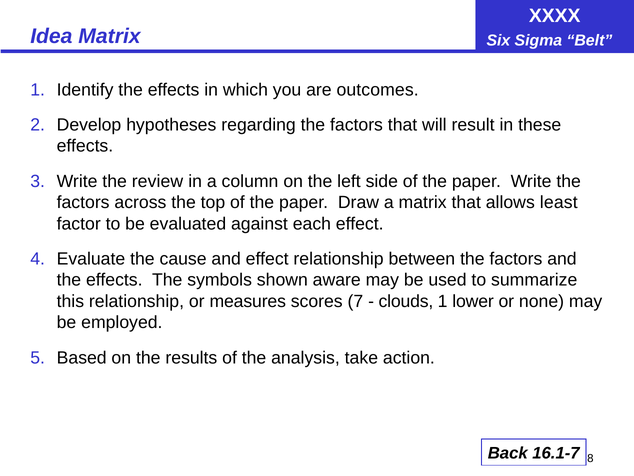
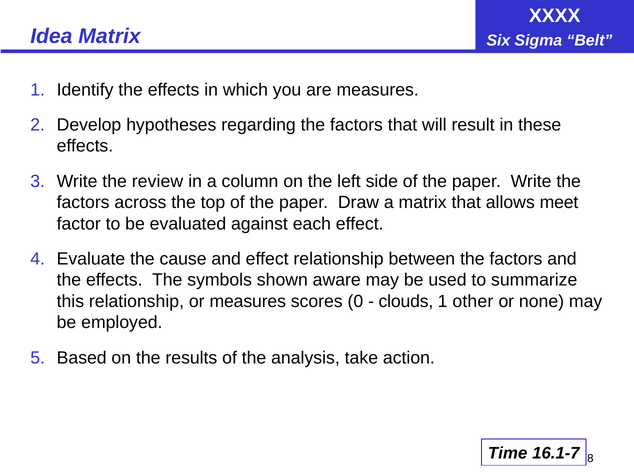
are outcomes: outcomes -> measures
least: least -> meet
7: 7 -> 0
lower: lower -> other
Back: Back -> Time
